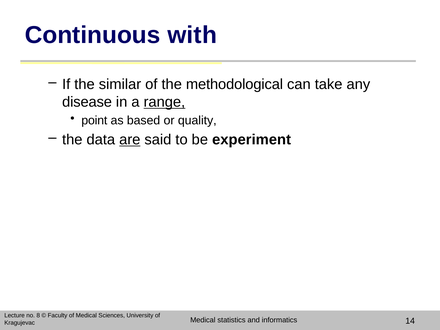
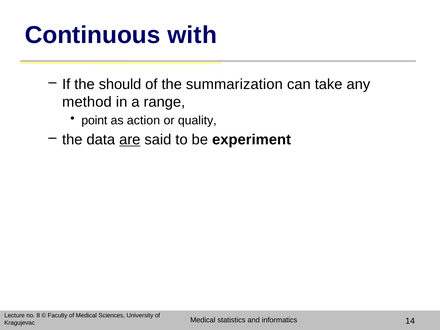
similar: similar -> should
methodological: methodological -> summarization
disease: disease -> method
range underline: present -> none
based: based -> action
